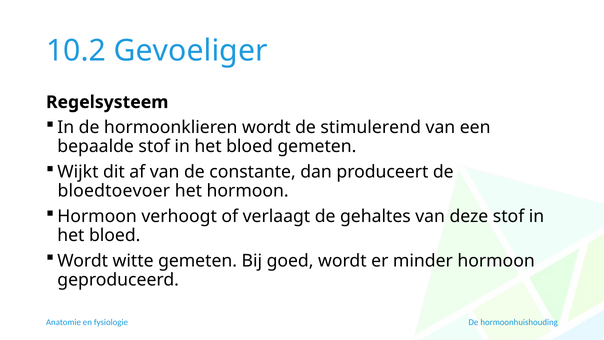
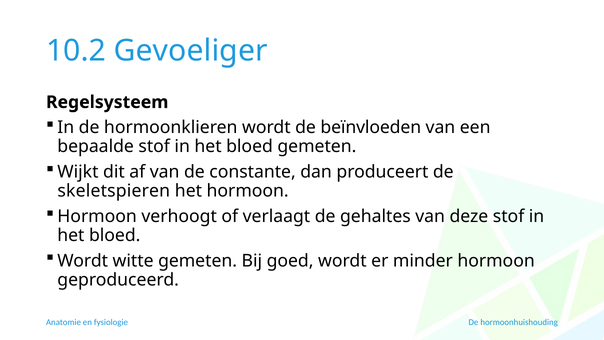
stimulerend: stimulerend -> beïnvloeden
bloedtoevoer: bloedtoevoer -> skeletspieren
